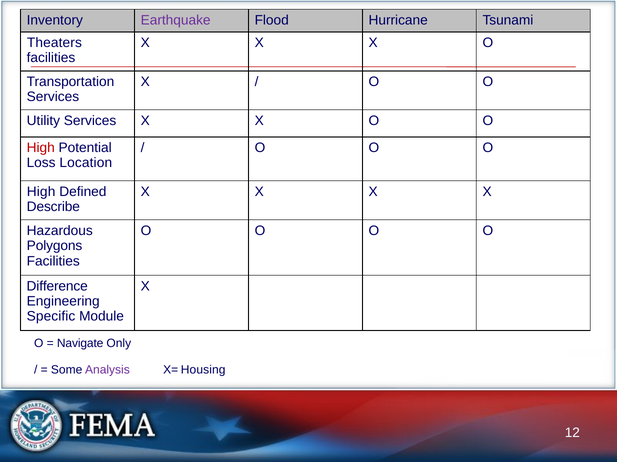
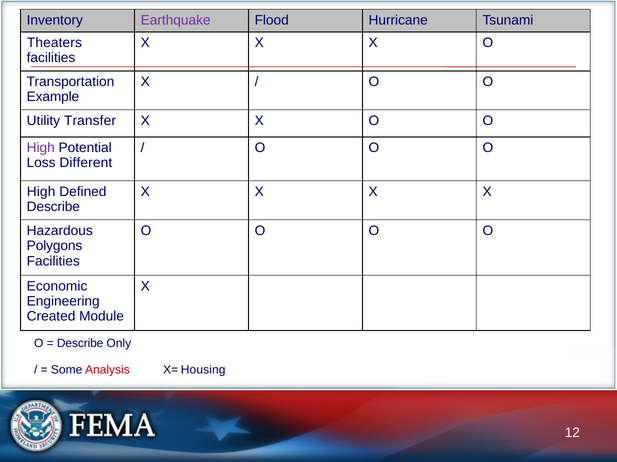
Services at (53, 97): Services -> Example
Utility Services: Services -> Transfer
High at (41, 148) colour: red -> purple
Location: Location -> Different
Difference: Difference -> Economic
Specific: Specific -> Created
Navigate at (80, 344): Navigate -> Describe
Analysis colour: purple -> red
